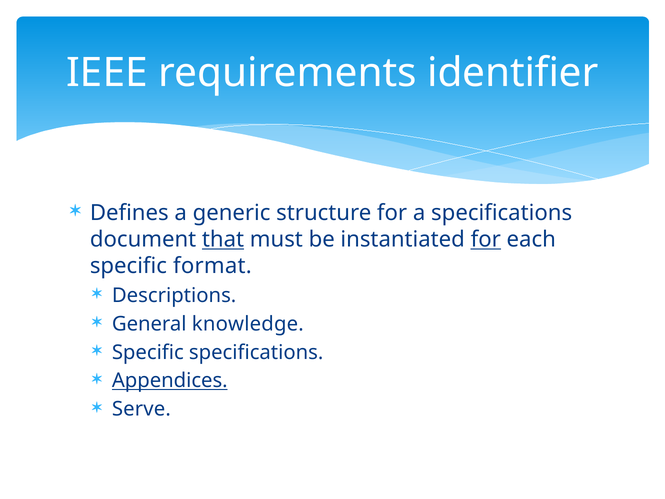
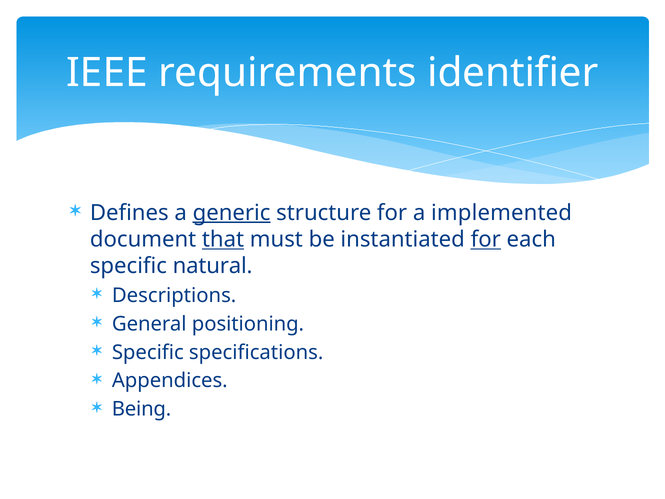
generic underline: none -> present
a specifications: specifications -> implemented
format: format -> natural
knowledge: knowledge -> positioning
Appendices underline: present -> none
Serve: Serve -> Being
